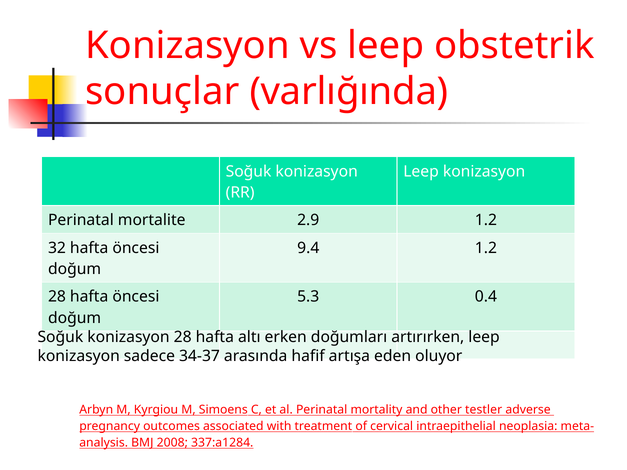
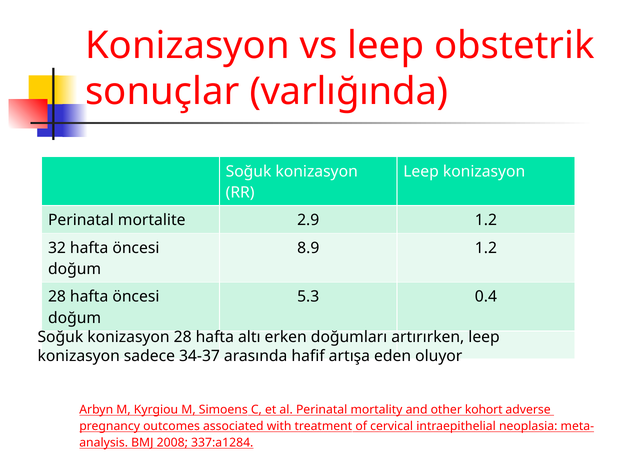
9.4: 9.4 -> 8.9
testler: testler -> kohort
